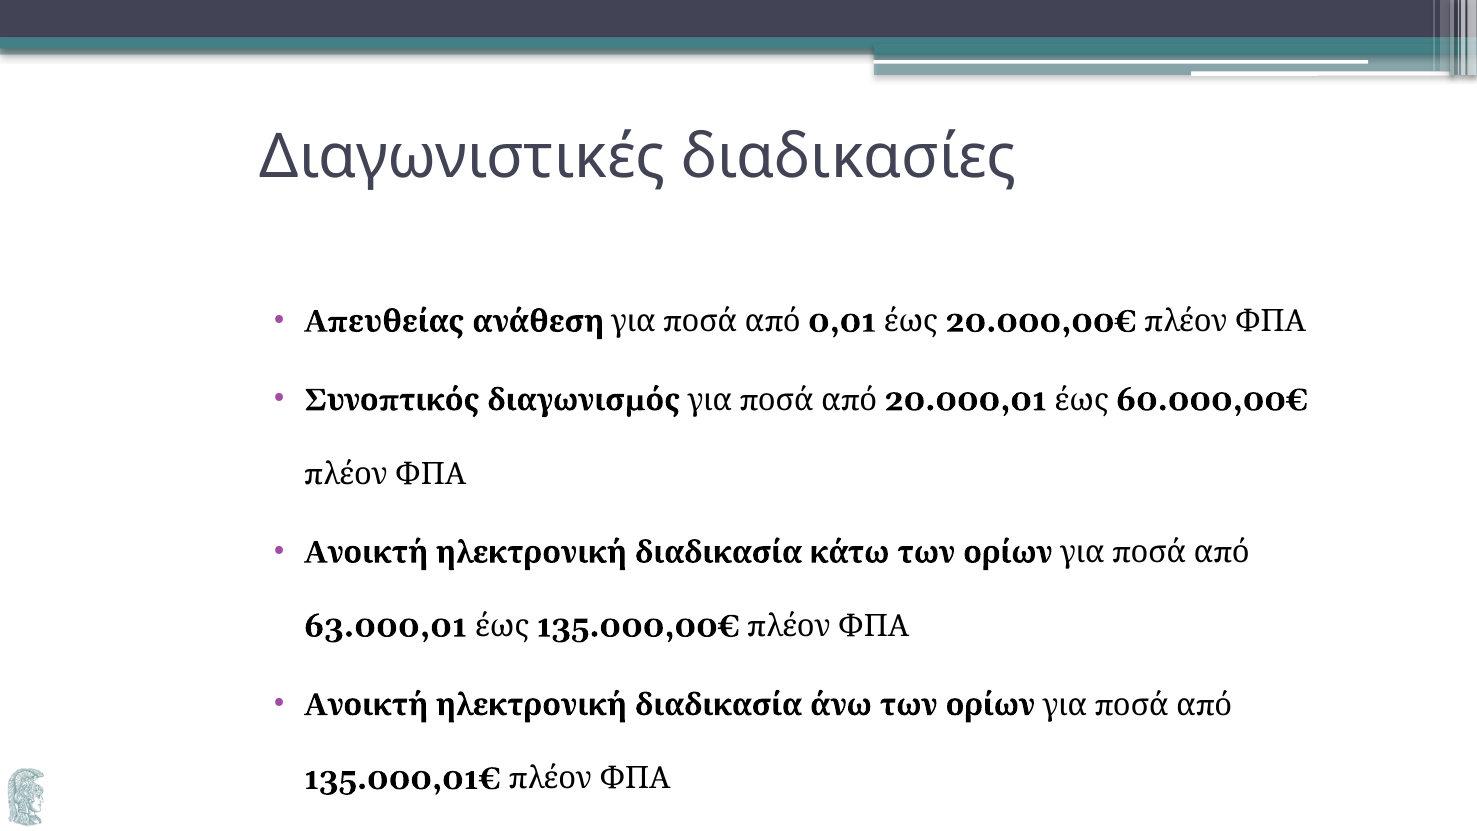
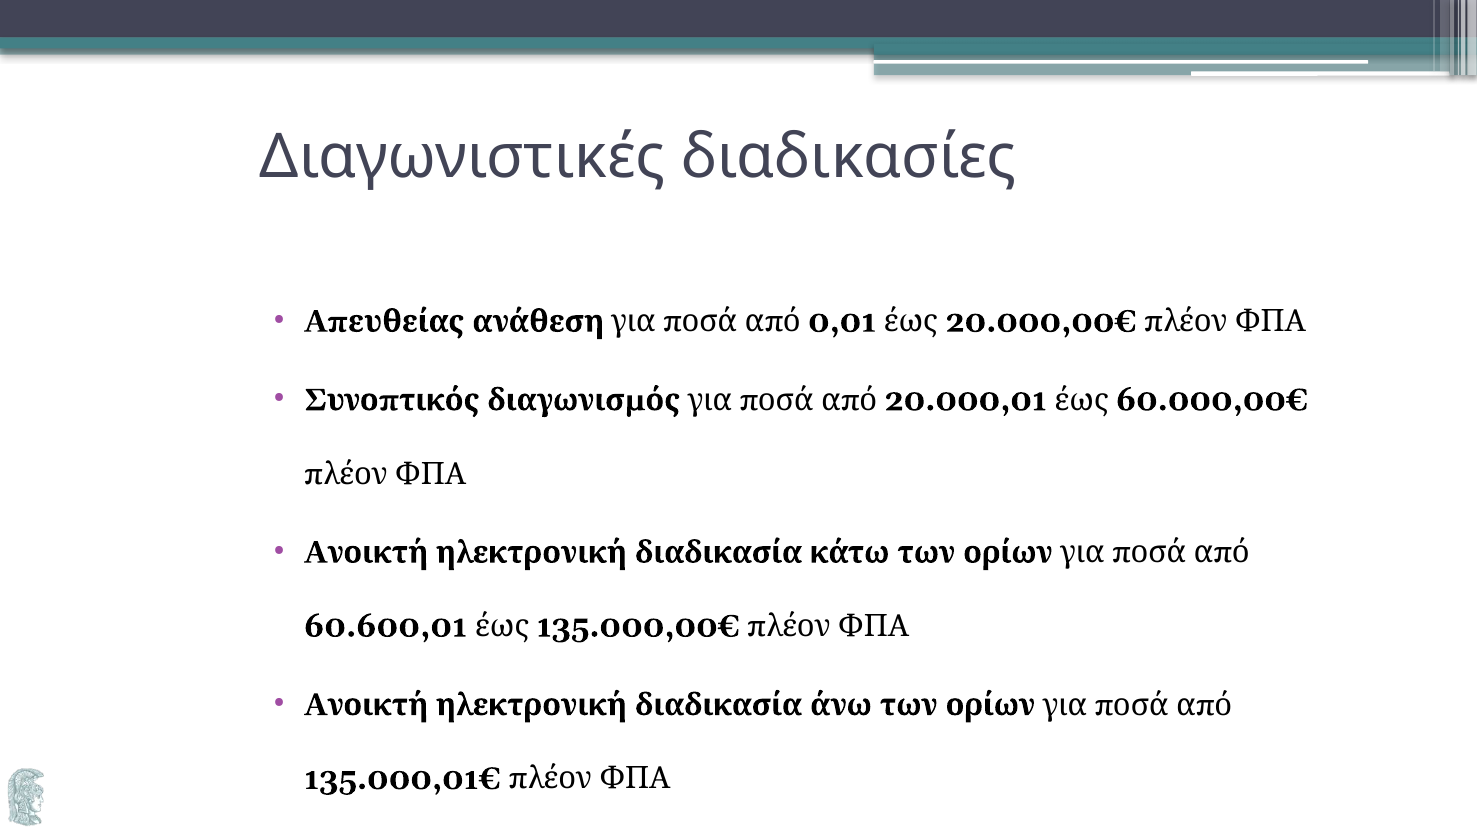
63.000,01: 63.000,01 -> 60.600,01
